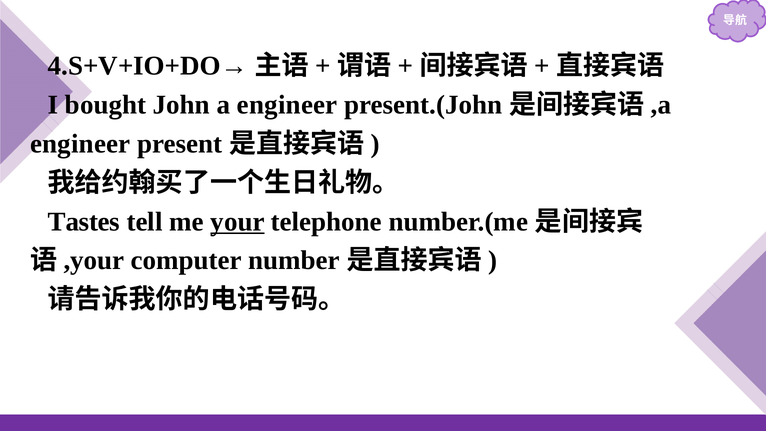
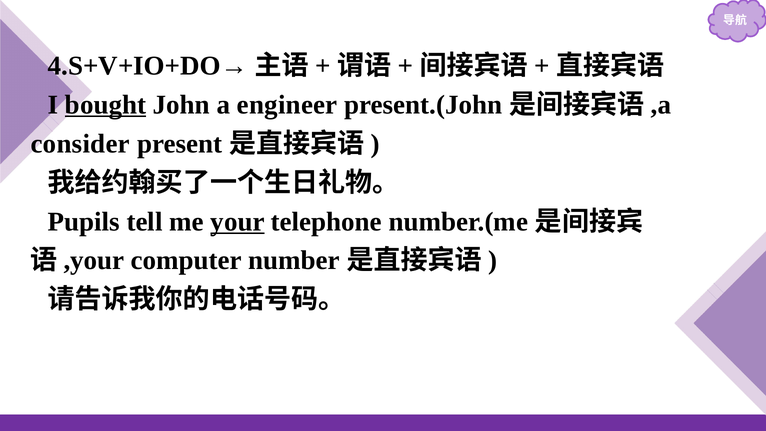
bought underline: none -> present
engineer at (80, 144): engineer -> consider
Tastes: Tastes -> Pupils
